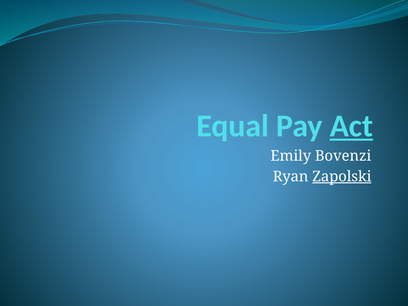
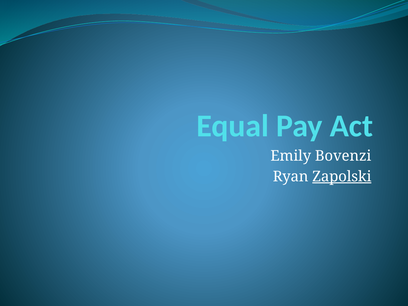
Act underline: present -> none
